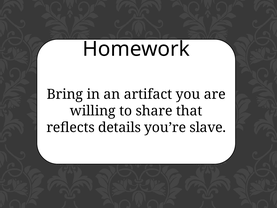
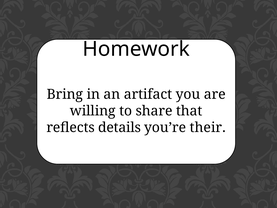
slave: slave -> their
